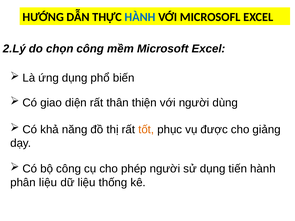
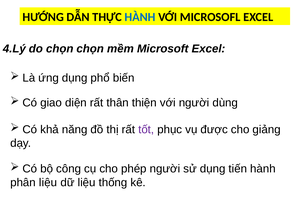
2.Lý: 2.Lý -> 4.Lý
chọn công: công -> chọn
tốt colour: orange -> purple
